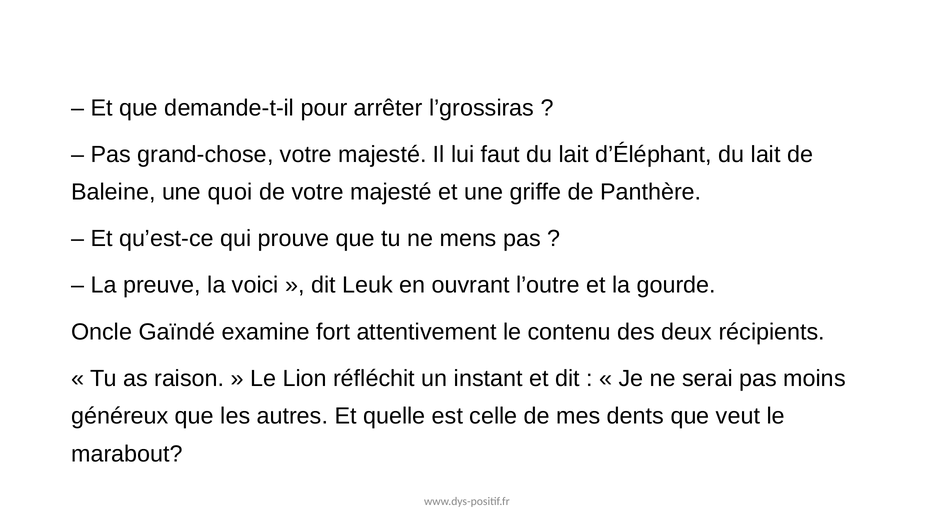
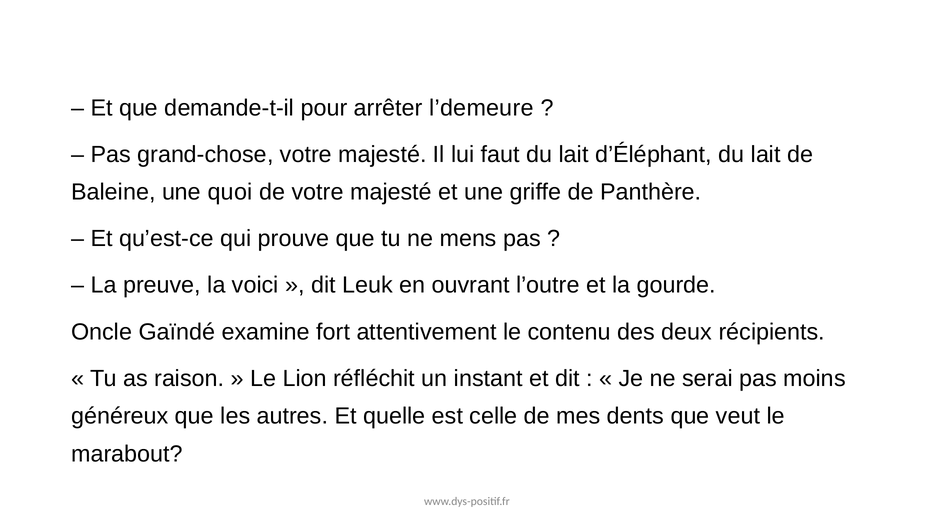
l’grossiras: l’grossiras -> l’demeure
